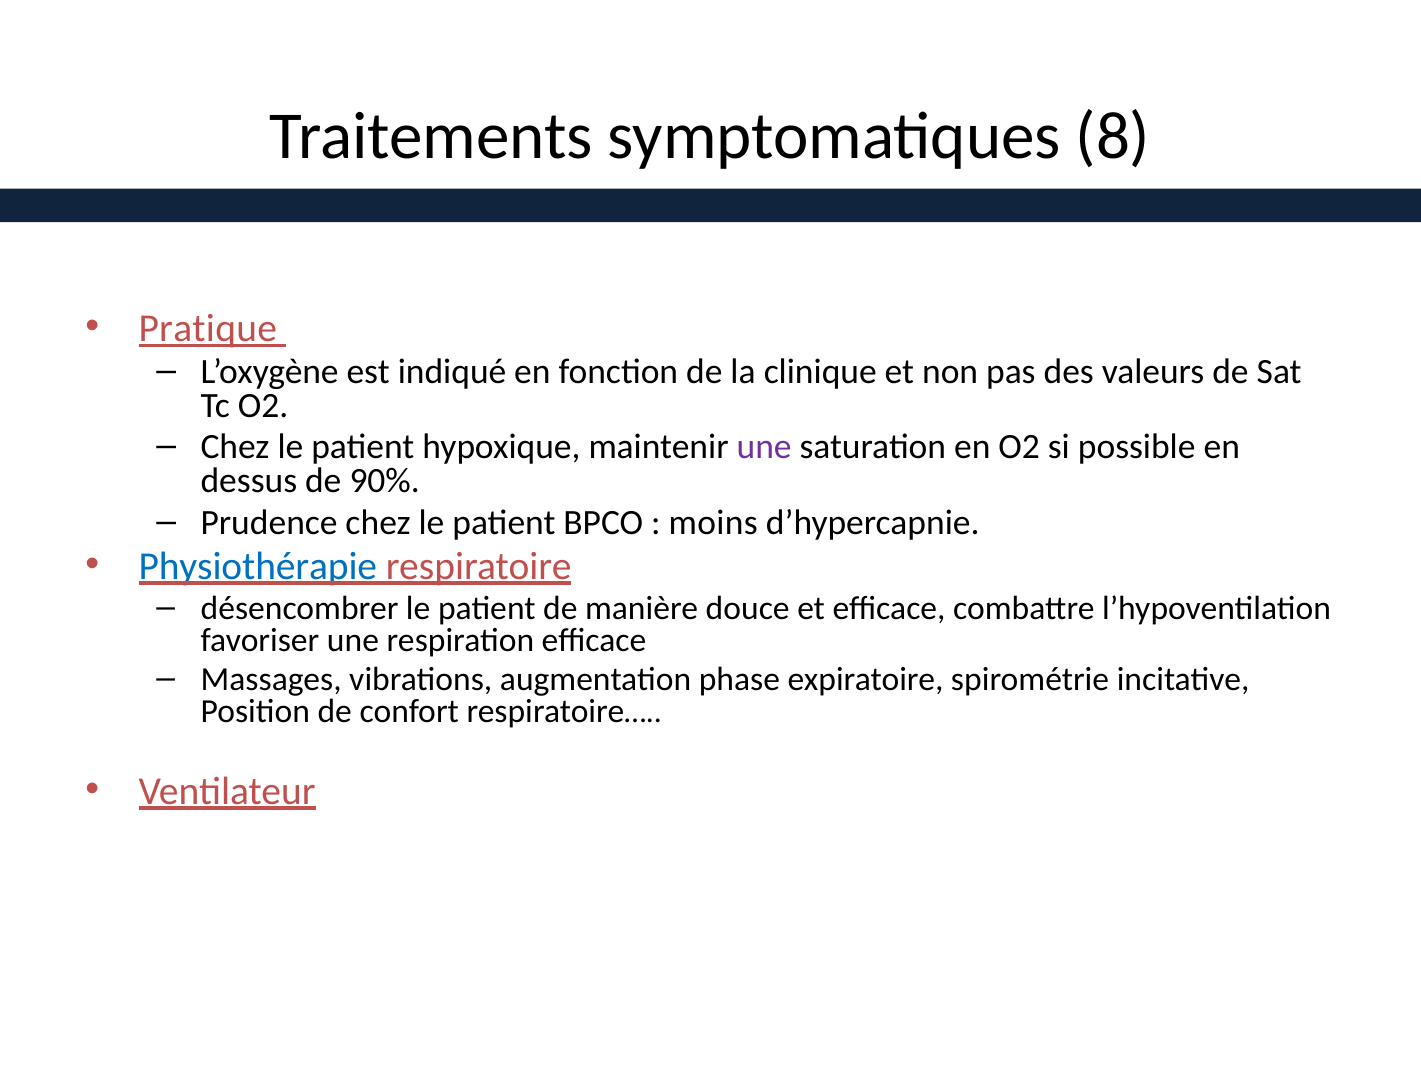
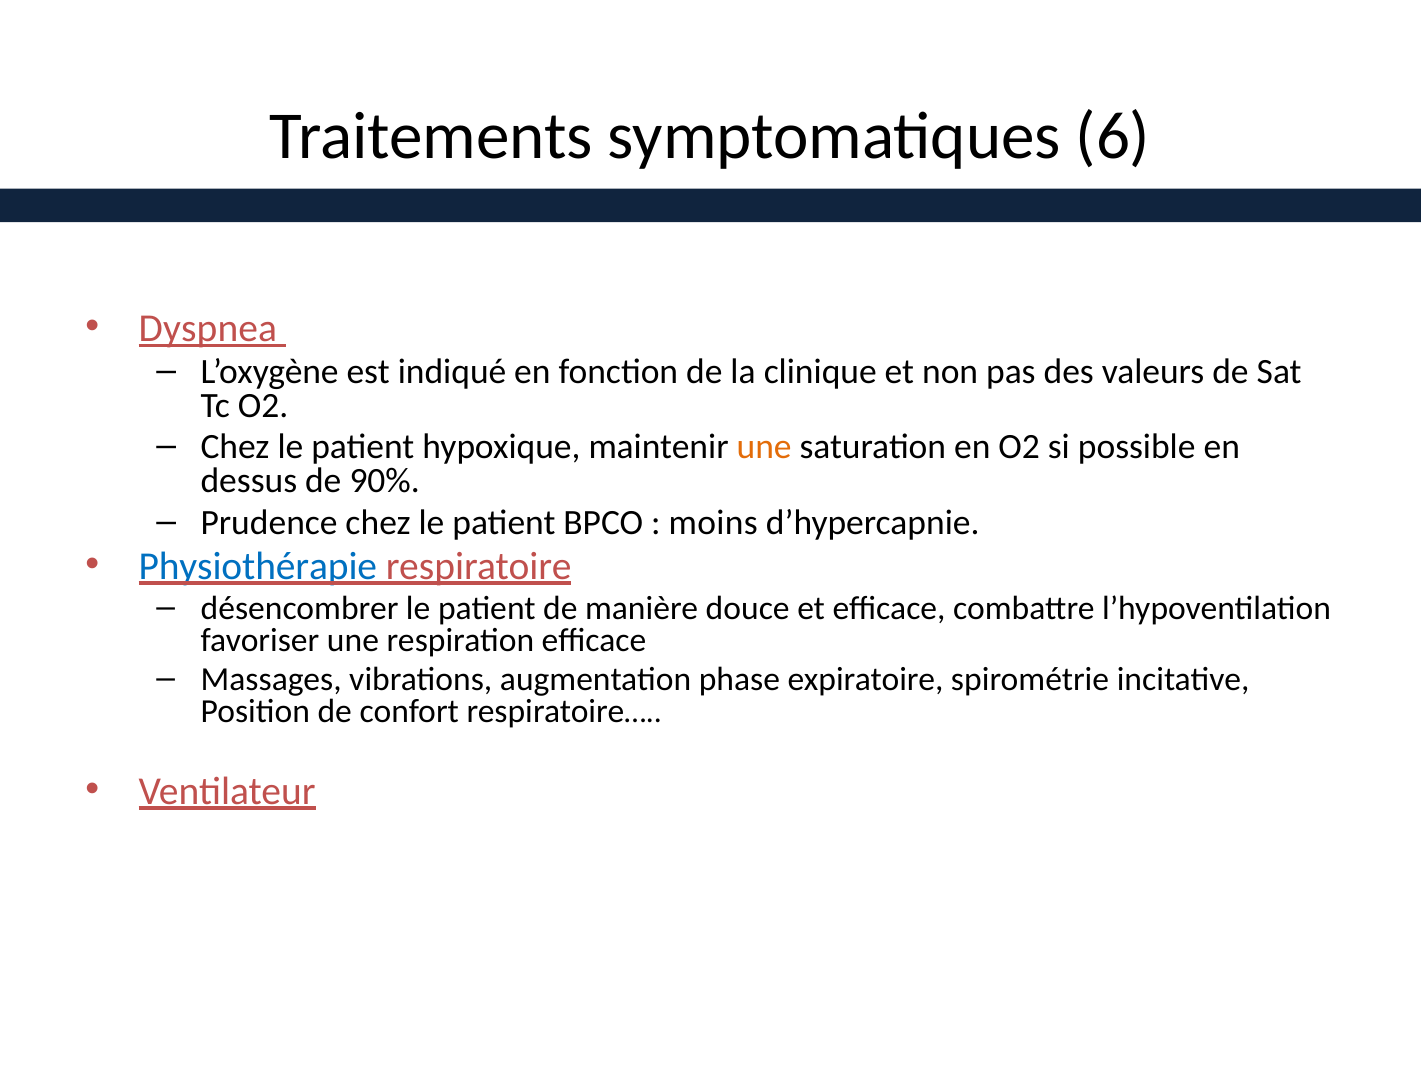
8: 8 -> 6
Pratique: Pratique -> Dyspnea
une at (764, 447) colour: purple -> orange
